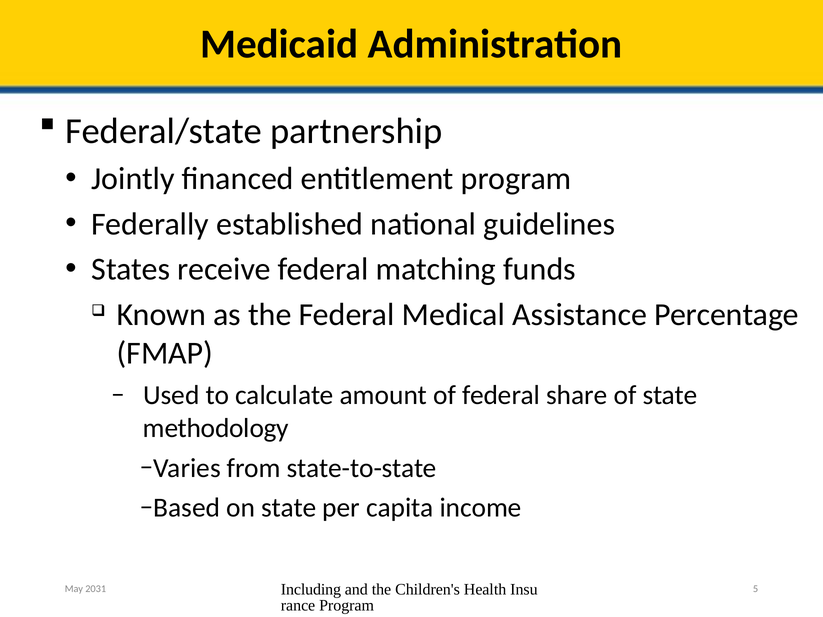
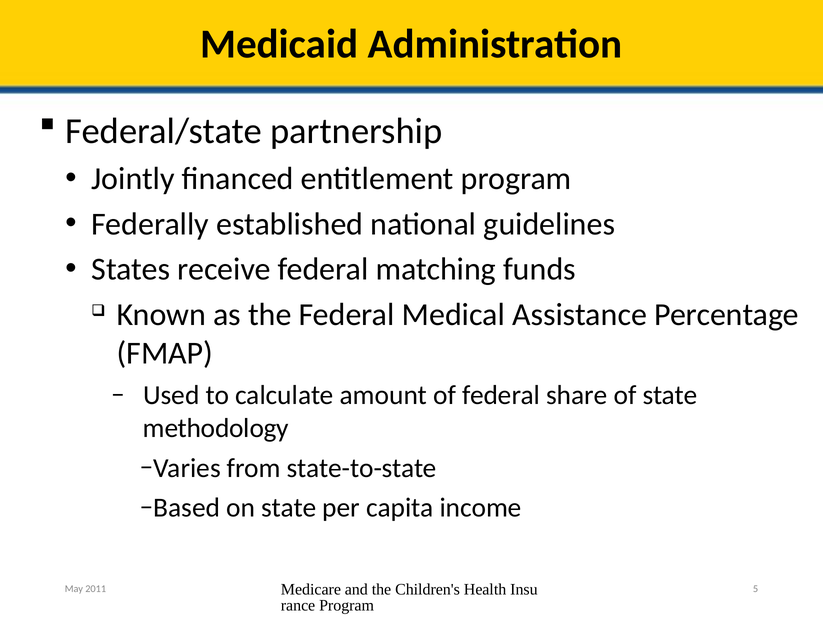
Including: Including -> Medicare
2031: 2031 -> 2011
